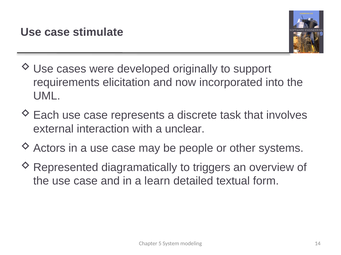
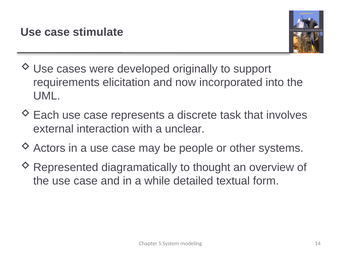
triggers: triggers -> thought
learn: learn -> while
